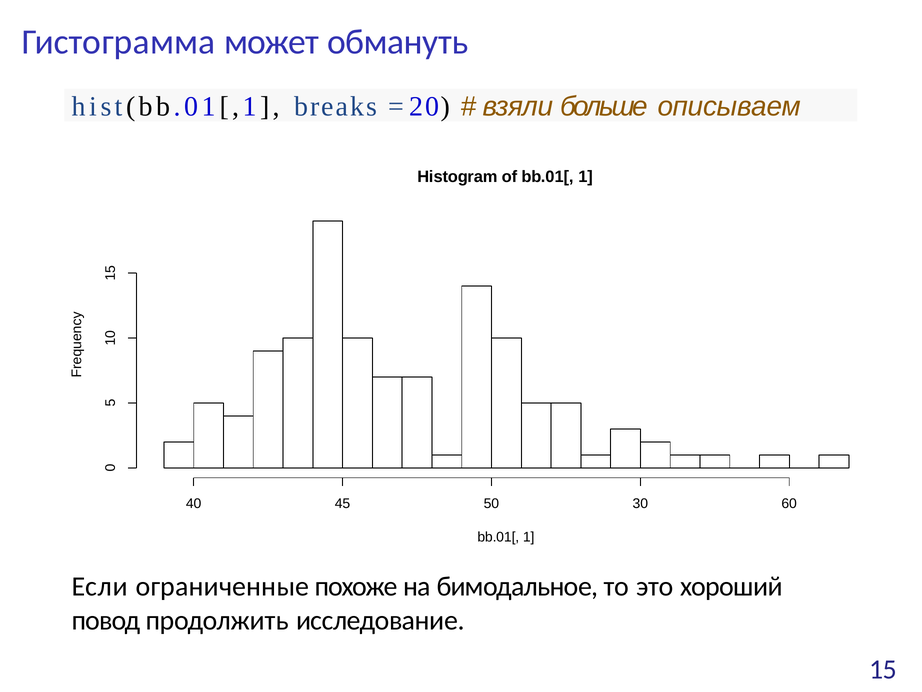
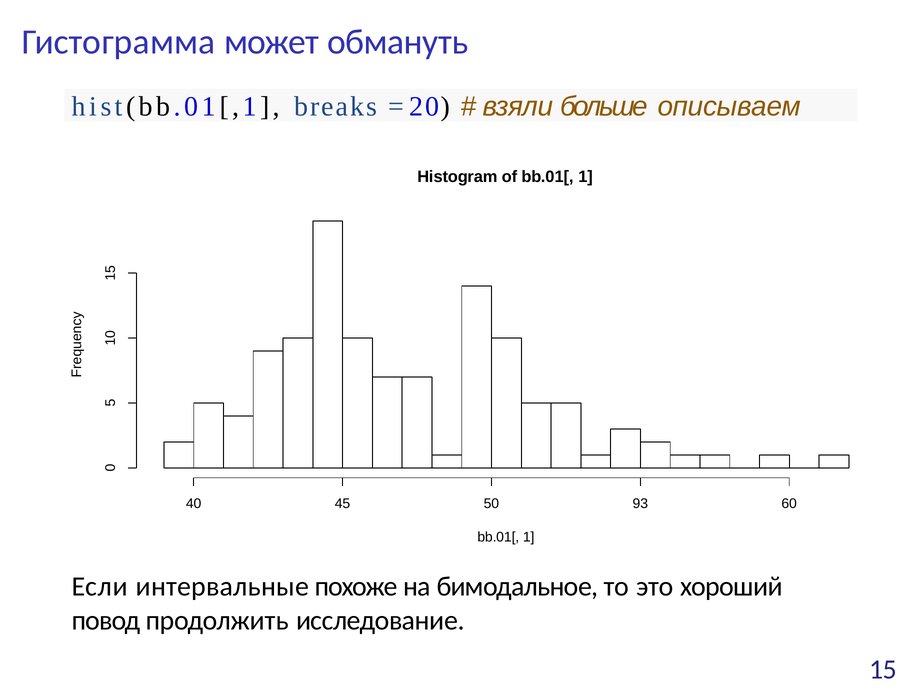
30: 30 -> 93
ограниченные: ограниченные -> интервальные
